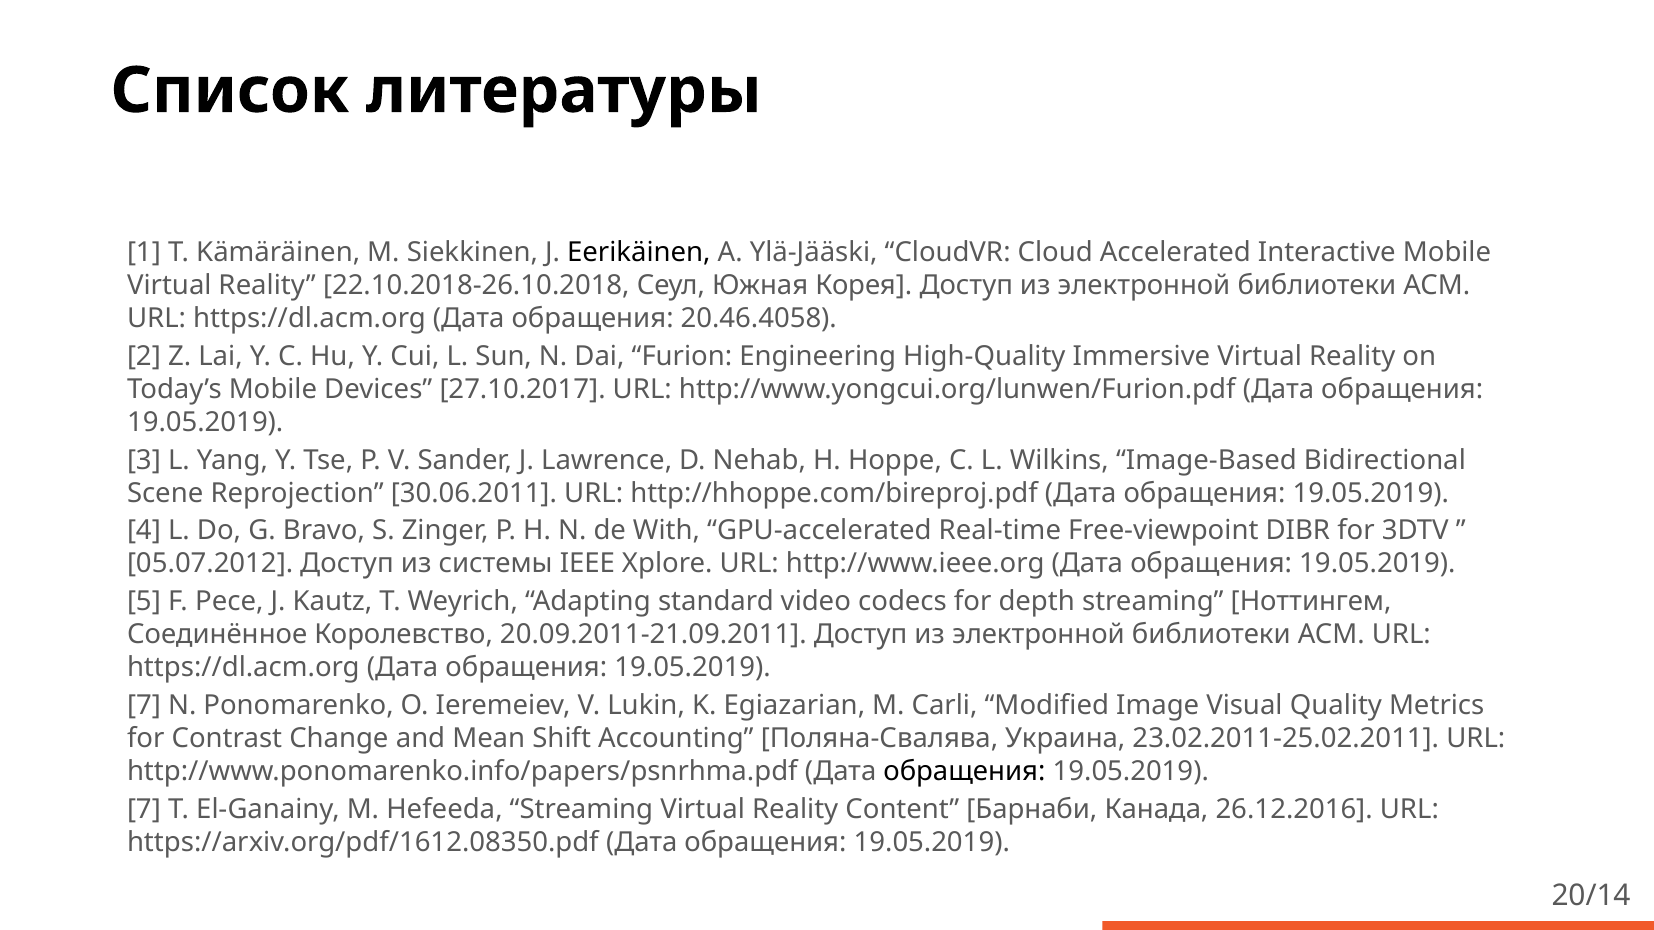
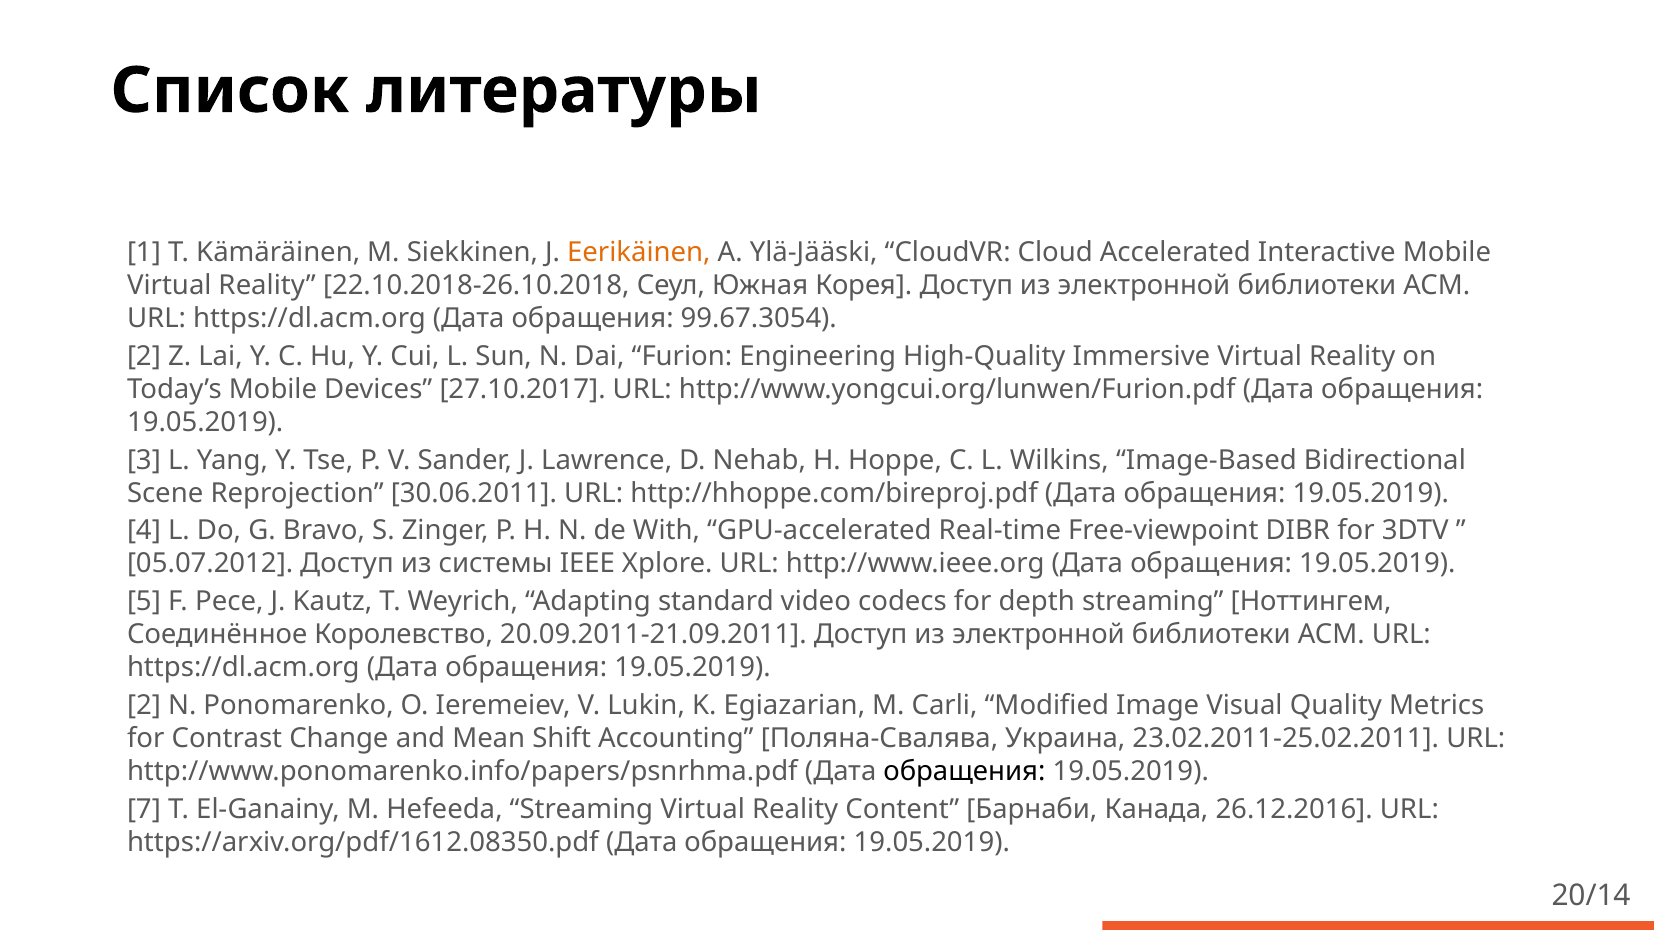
Eerikäinen colour: black -> orange
20.46.4058: 20.46.4058 -> 99.67.3054
7 at (144, 706): 7 -> 2
